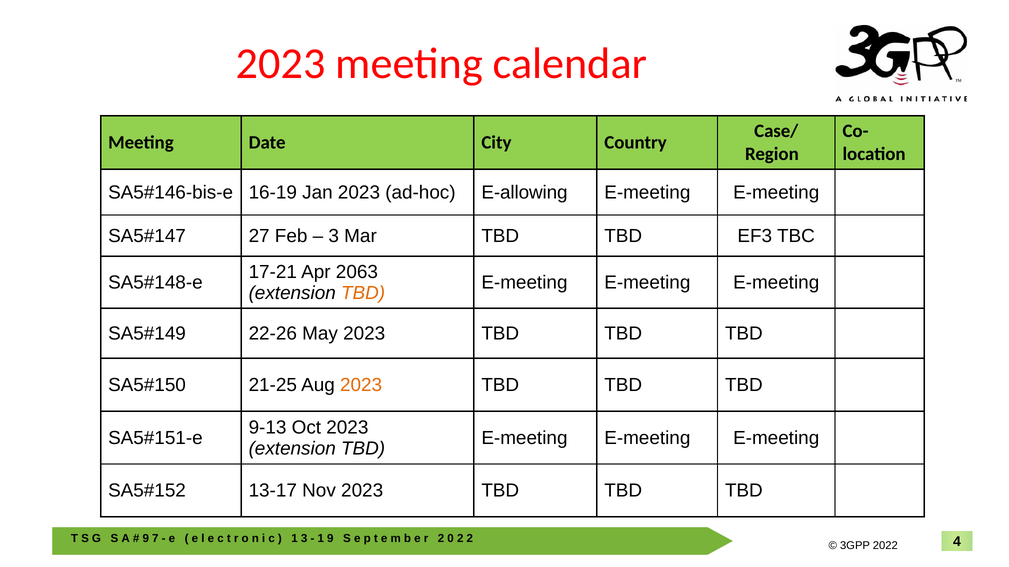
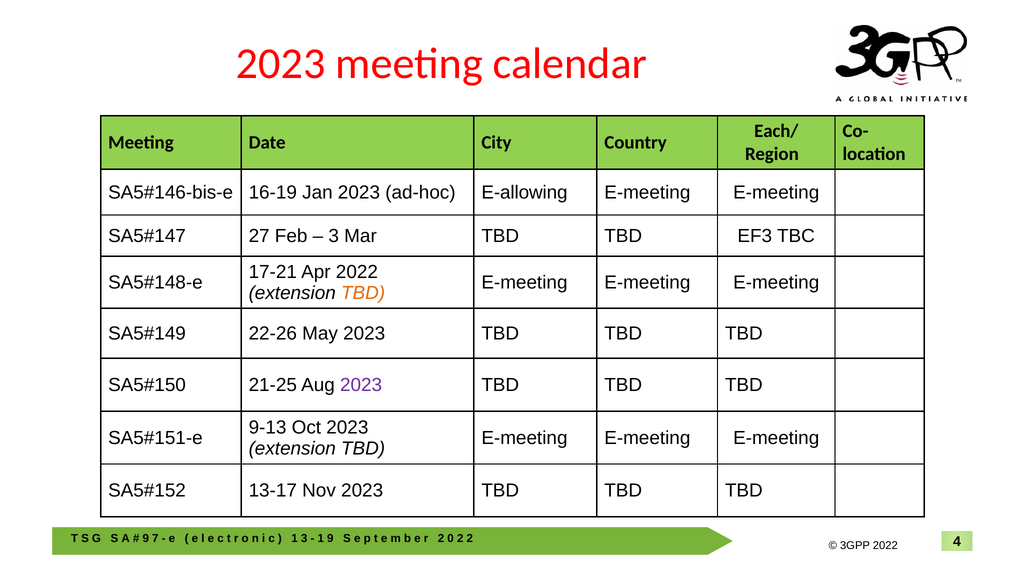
Case/: Case/ -> Each/
Apr 2063: 2063 -> 2022
2023 at (361, 385) colour: orange -> purple
